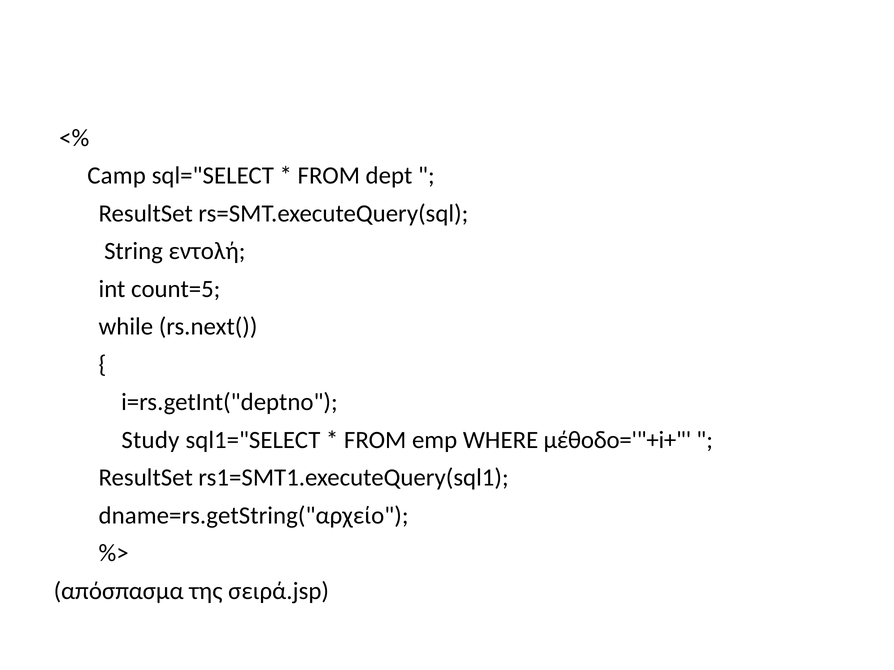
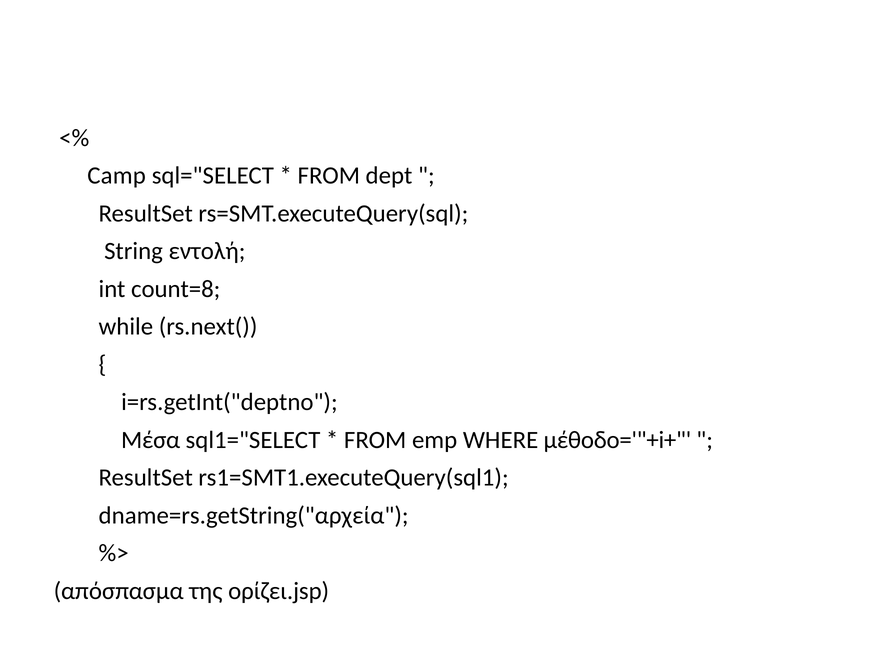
count=5: count=5 -> count=8
Study: Study -> Μέσα
dname=rs.getString("αρχείο: dname=rs.getString("αρχείο -> dname=rs.getString("αρχεία
σειρά.jsp: σειρά.jsp -> ορίζει.jsp
